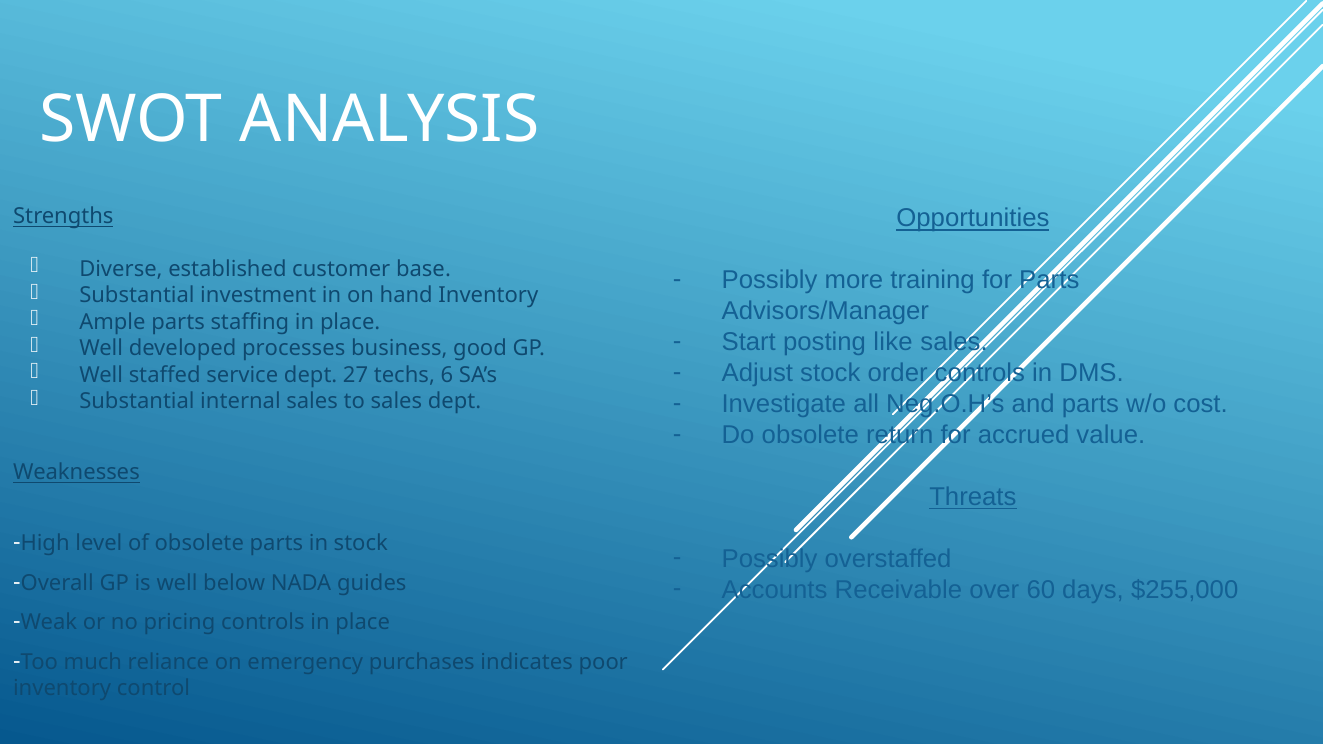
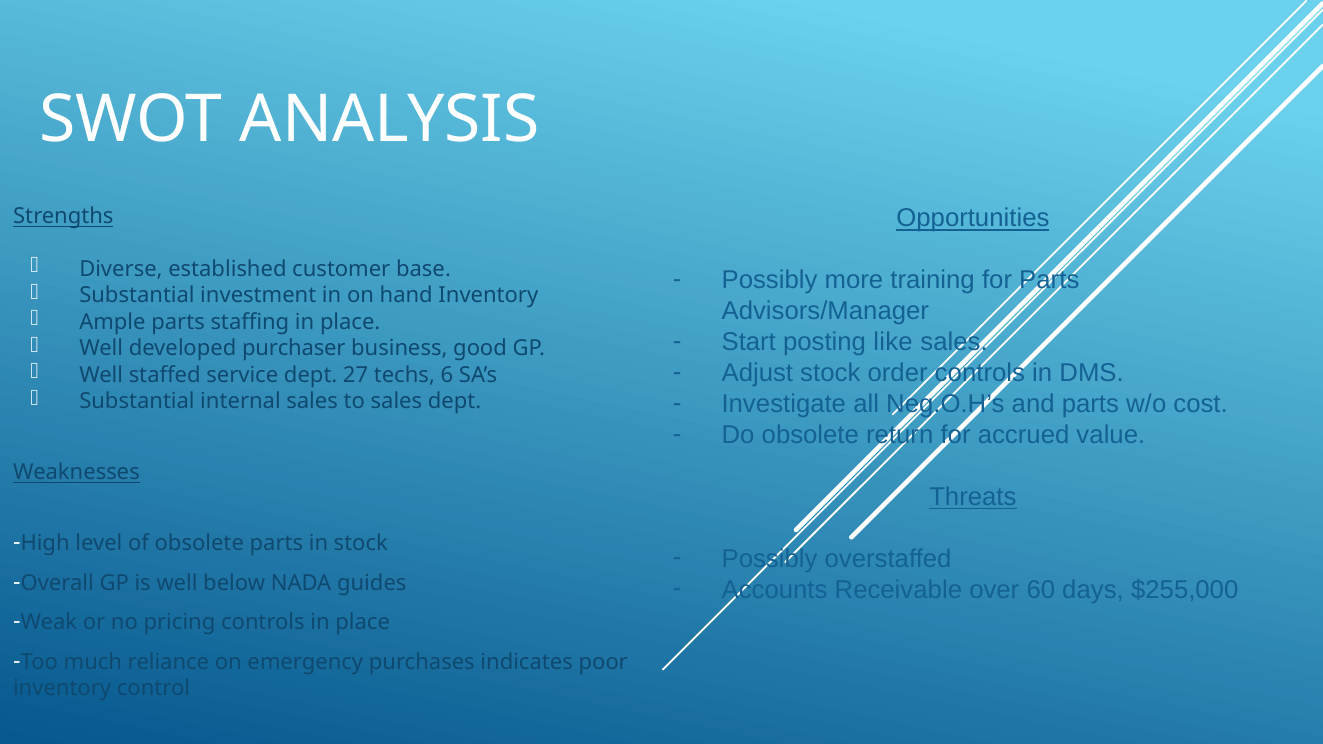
processes: processes -> purchaser
